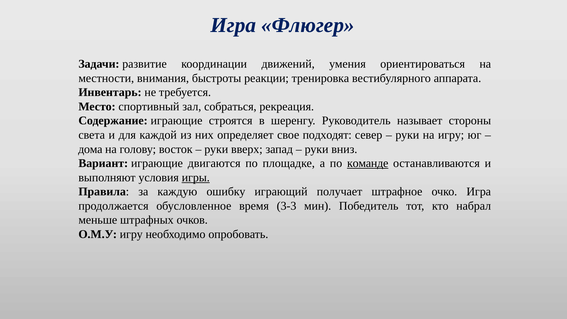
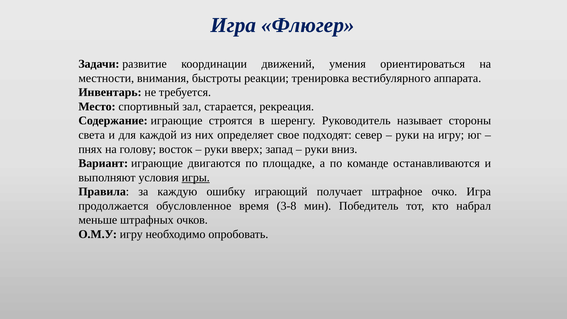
собраться: собраться -> старается
дома: дома -> пнях
команде underline: present -> none
3-3: 3-3 -> 3-8
